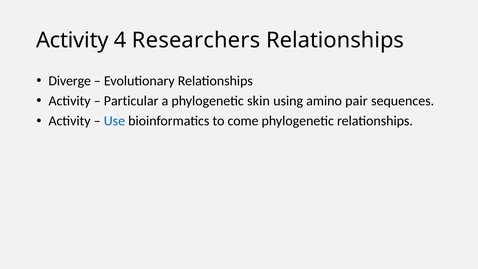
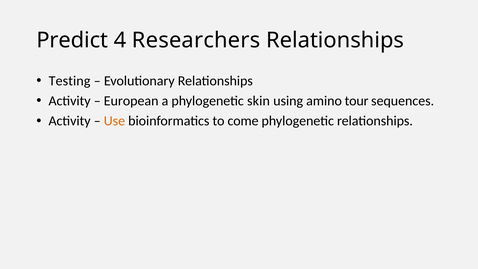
Activity at (72, 40): Activity -> Predict
Diverge: Diverge -> Testing
Particular: Particular -> European
pair: pair -> tour
Use colour: blue -> orange
